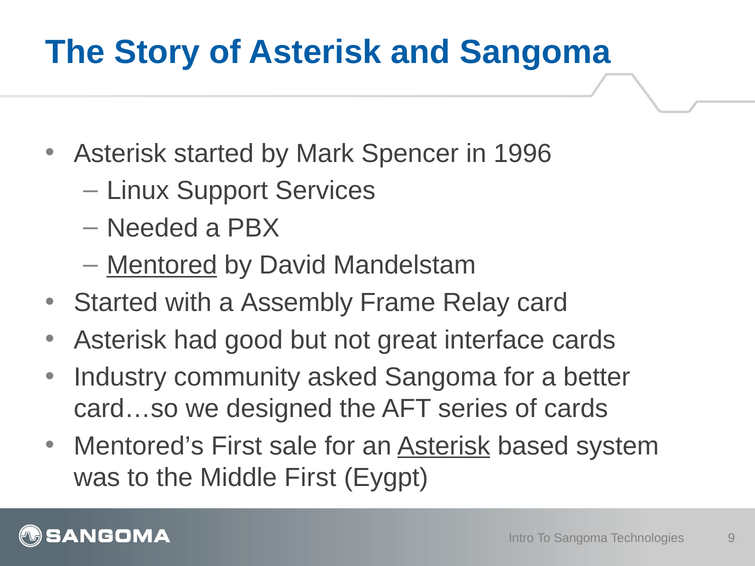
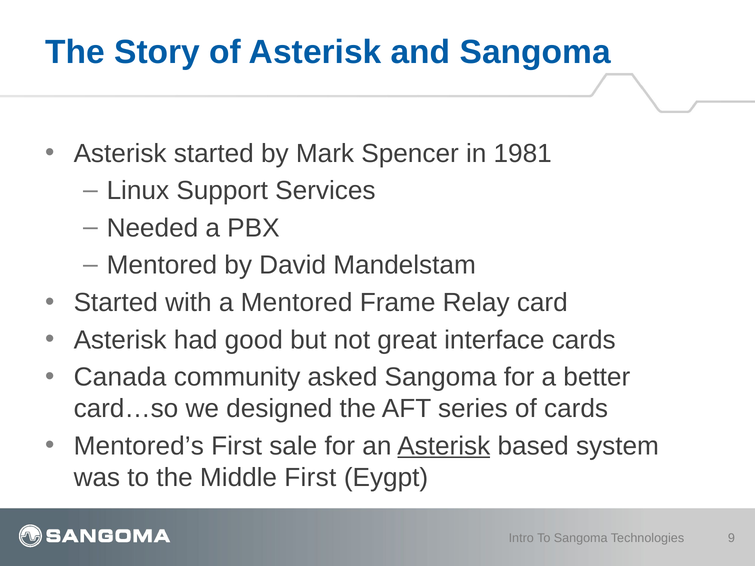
1996: 1996 -> 1981
Mentored at (162, 265) underline: present -> none
a Assembly: Assembly -> Mentored
Industry: Industry -> Canada
